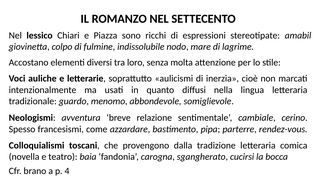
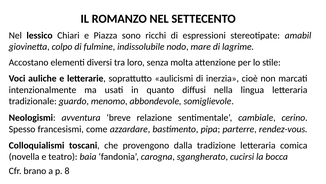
4: 4 -> 8
